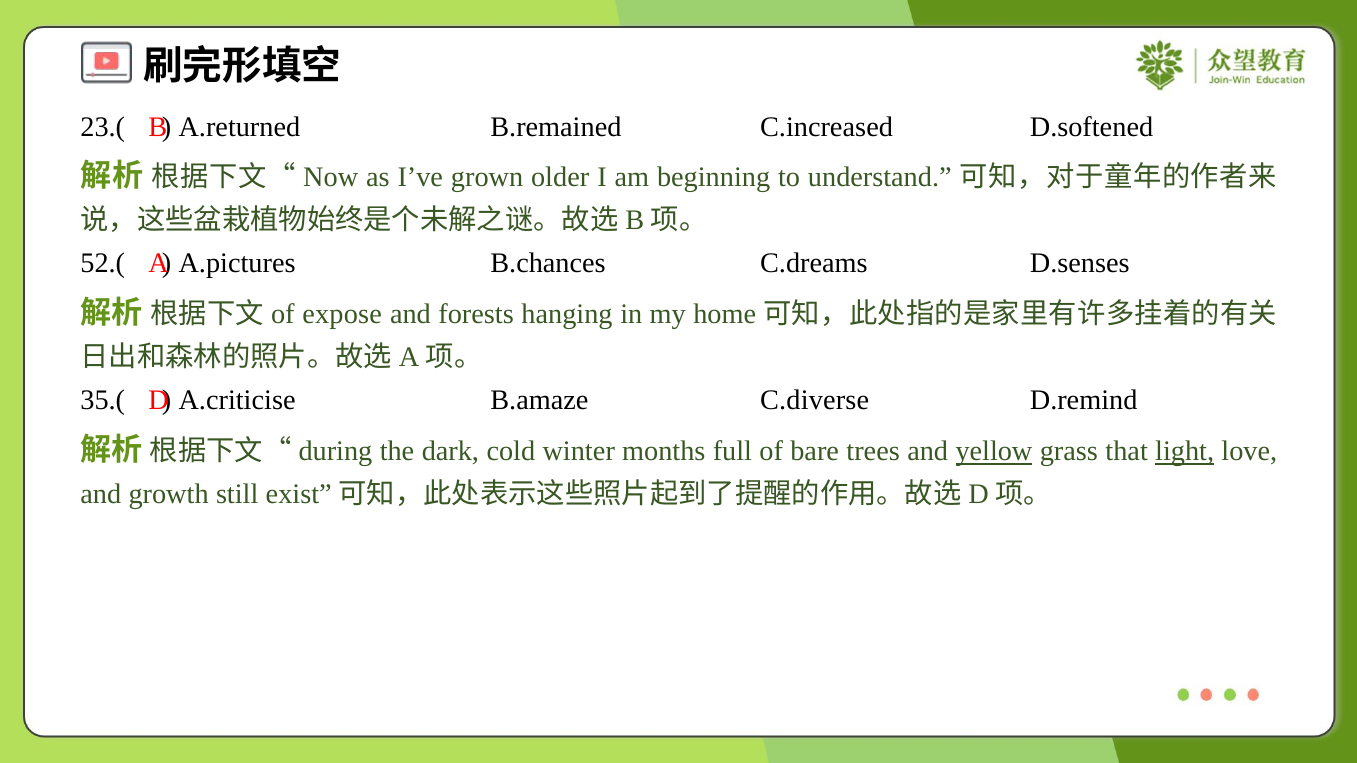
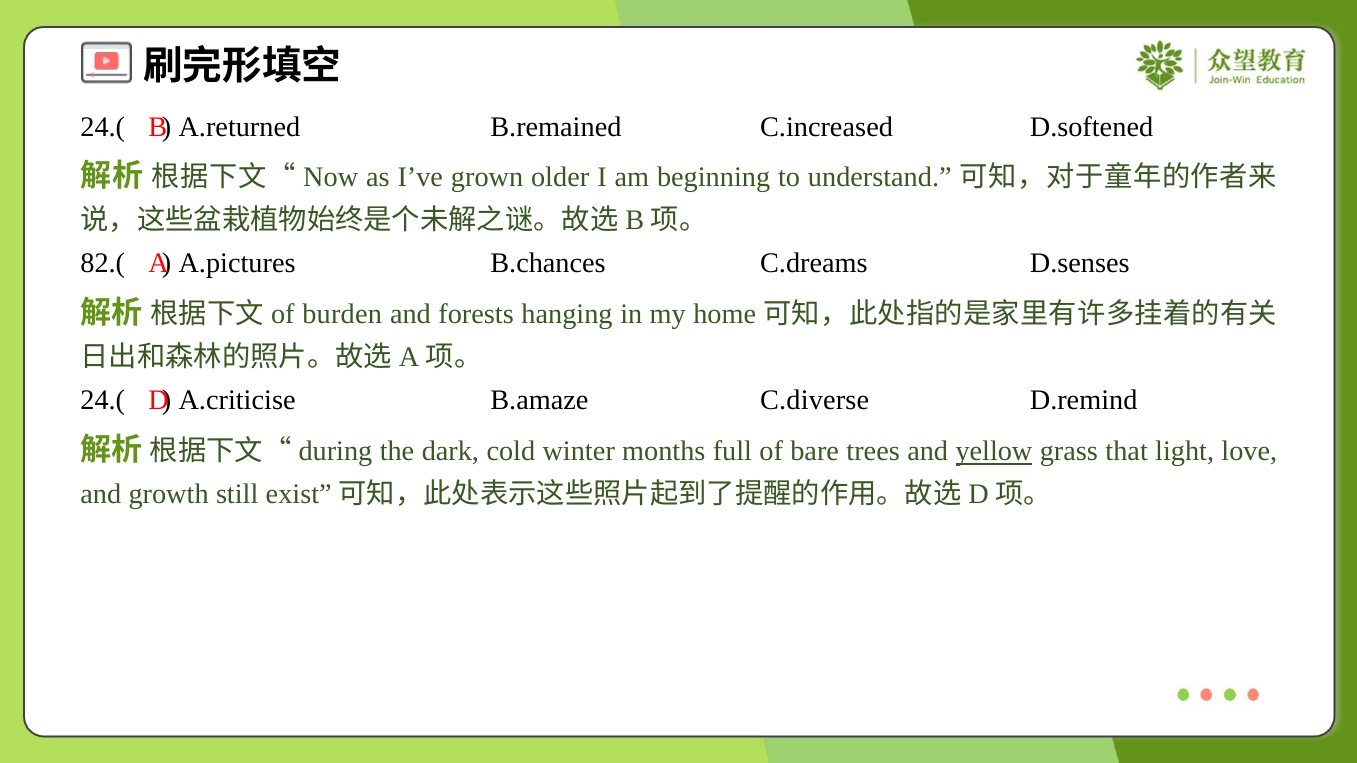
23.( at (103, 127): 23.( -> 24.(
52.(: 52.( -> 82.(
expose: expose -> burden
35.( at (103, 401): 35.( -> 24.(
light underline: present -> none
